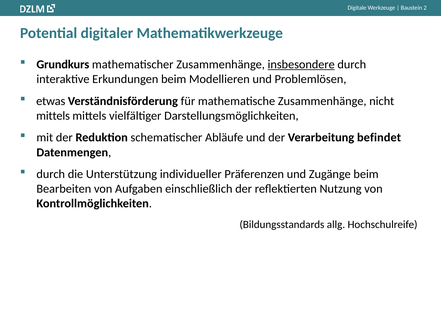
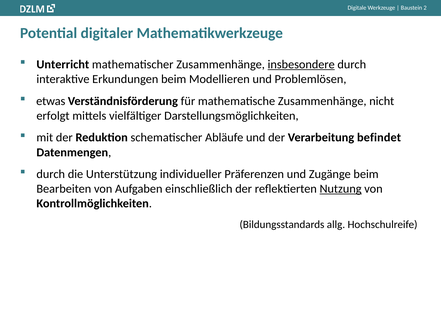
Grundkurs: Grundkurs -> Unterricht
mittels at (53, 116): mittels -> erfolgt
Nutzung underline: none -> present
